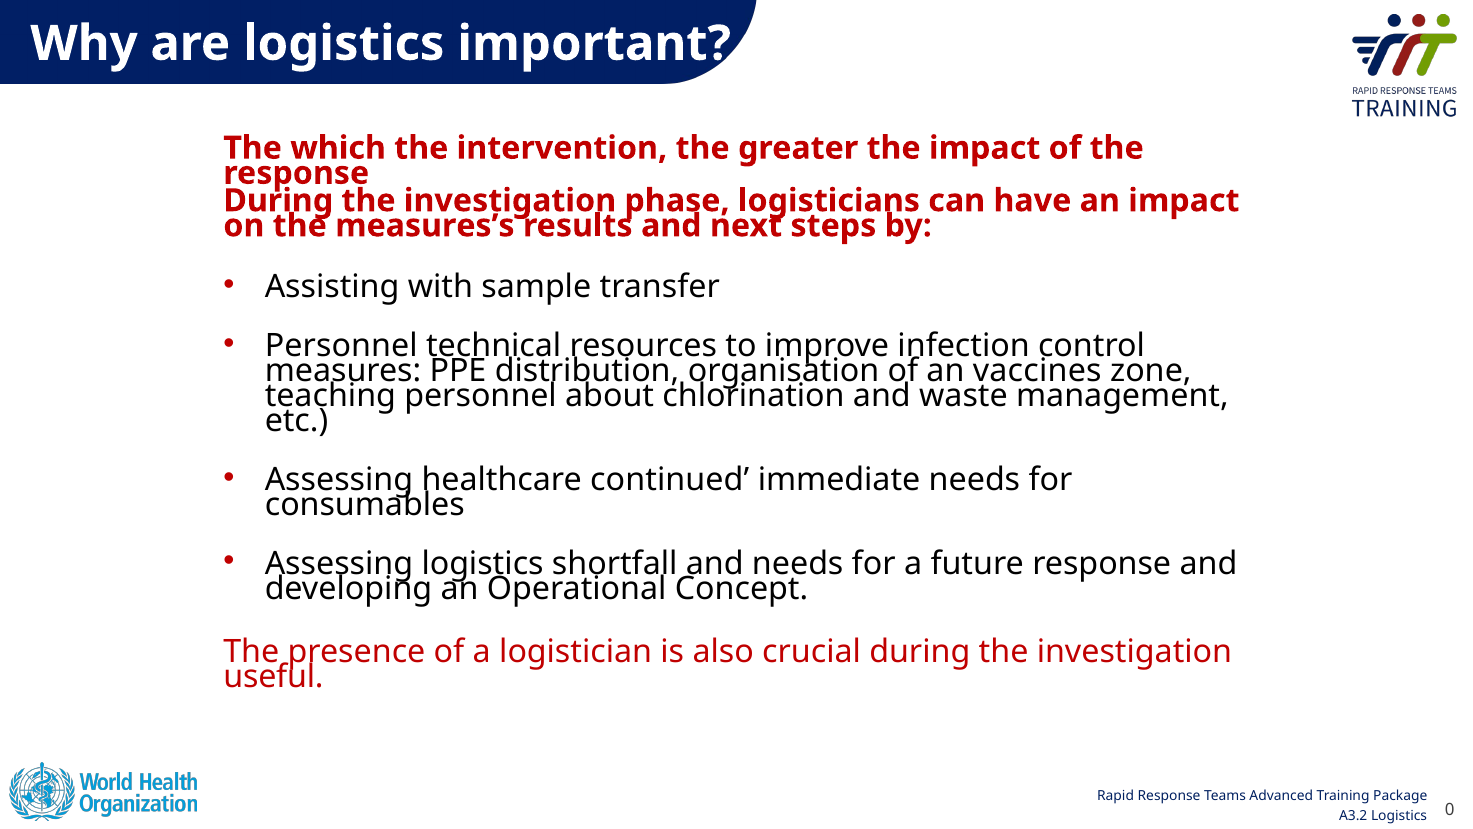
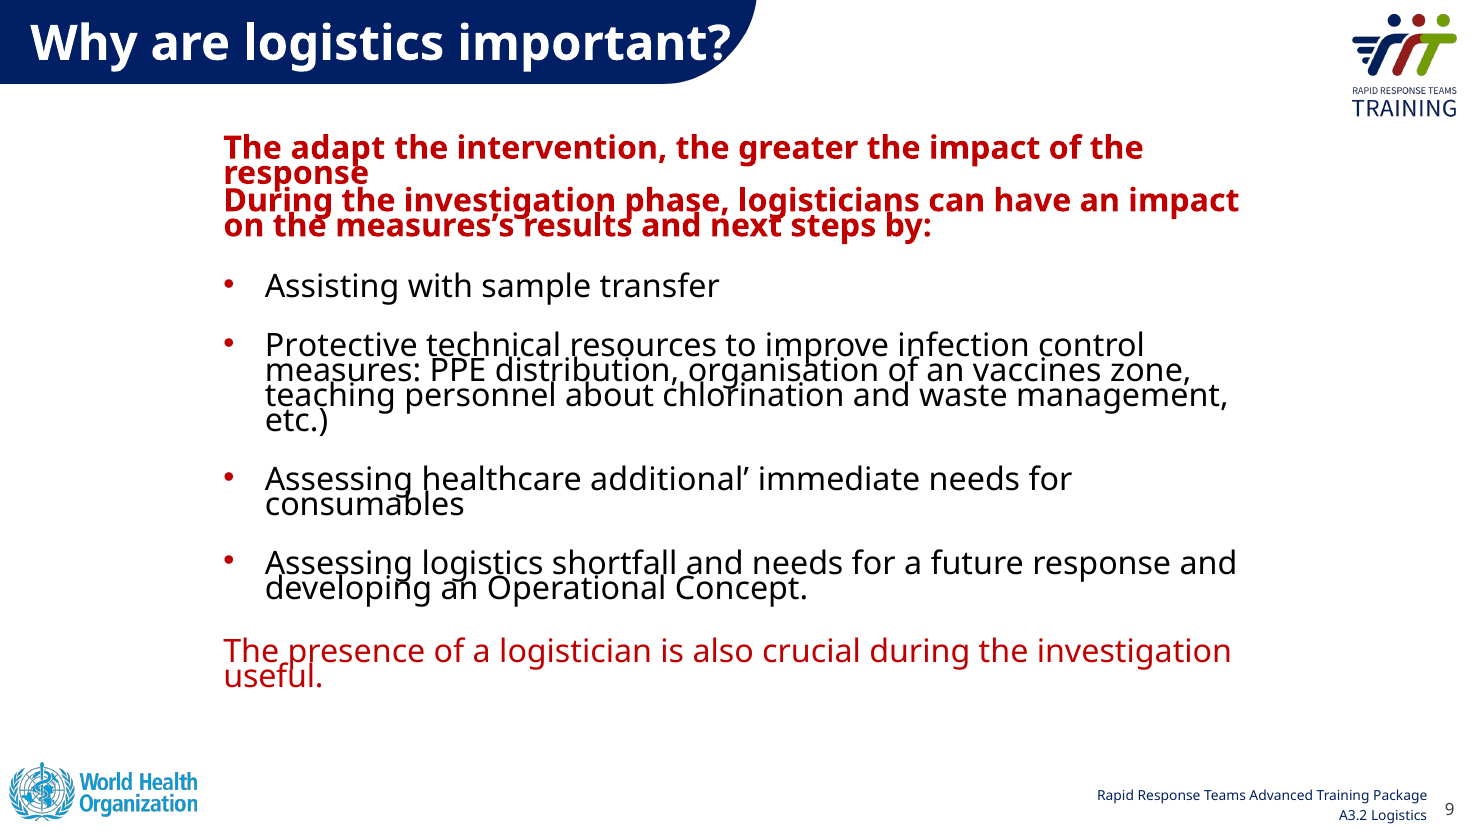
which: which -> adapt
Personnel at (341, 346): Personnel -> Protective
continued: continued -> additional
0: 0 -> 9
